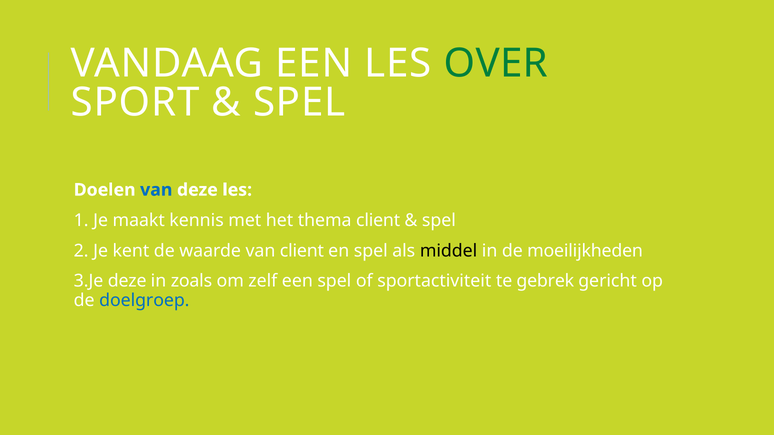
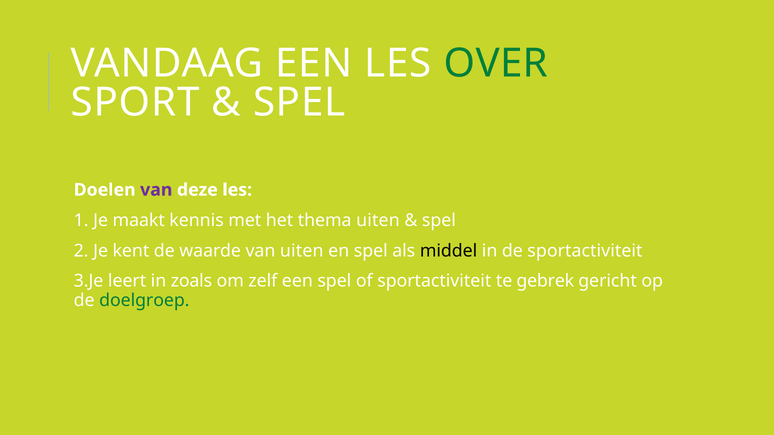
van at (156, 190) colour: blue -> purple
thema client: client -> uiten
van client: client -> uiten
de moeilijkheden: moeilijkheden -> sportactiviteit
3.Je deze: deze -> leert
doelgroep colour: blue -> green
